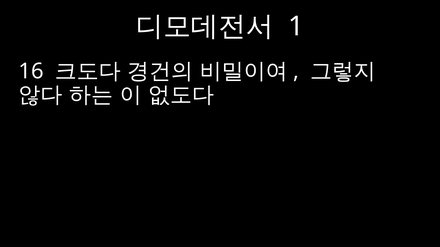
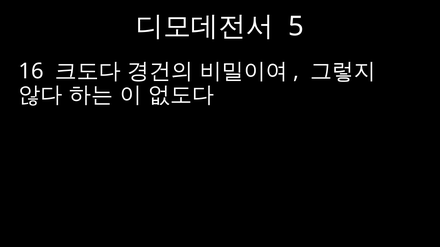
1: 1 -> 5
